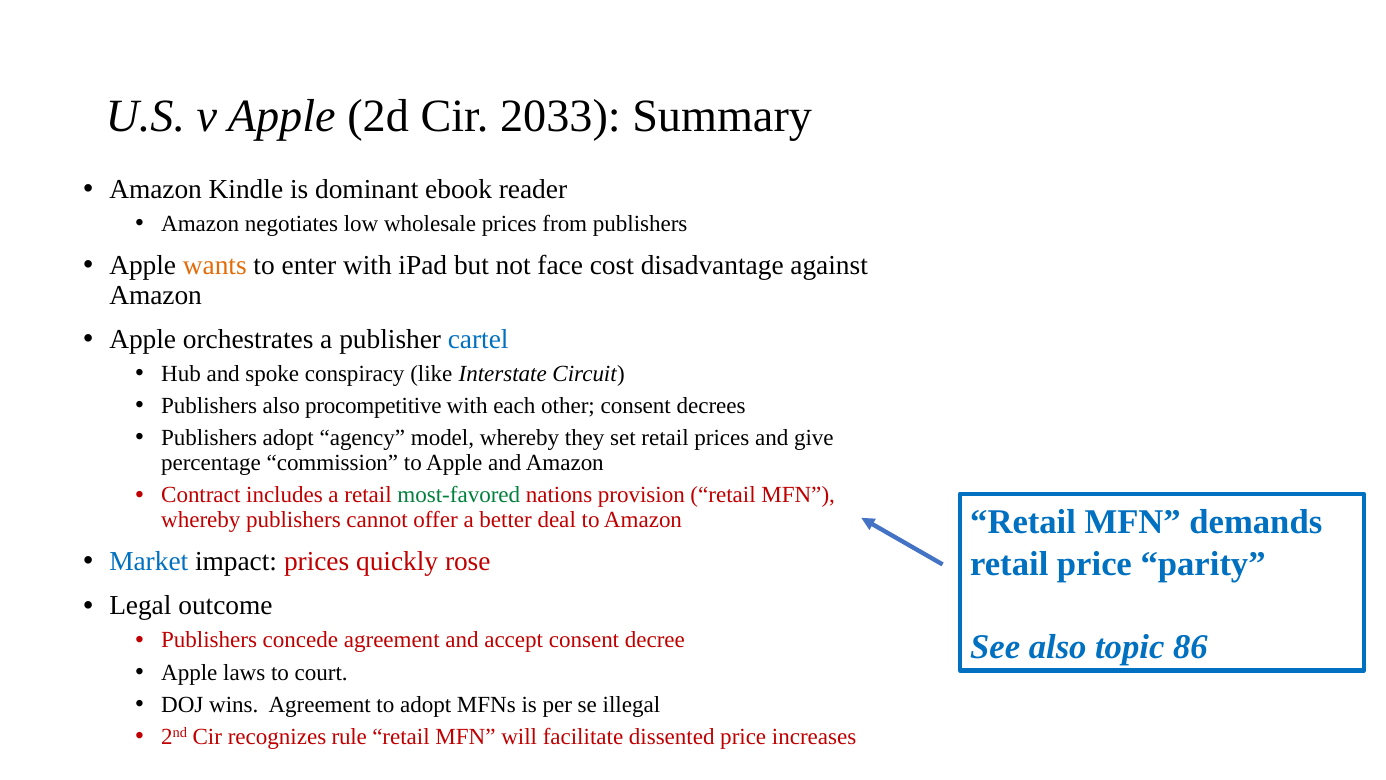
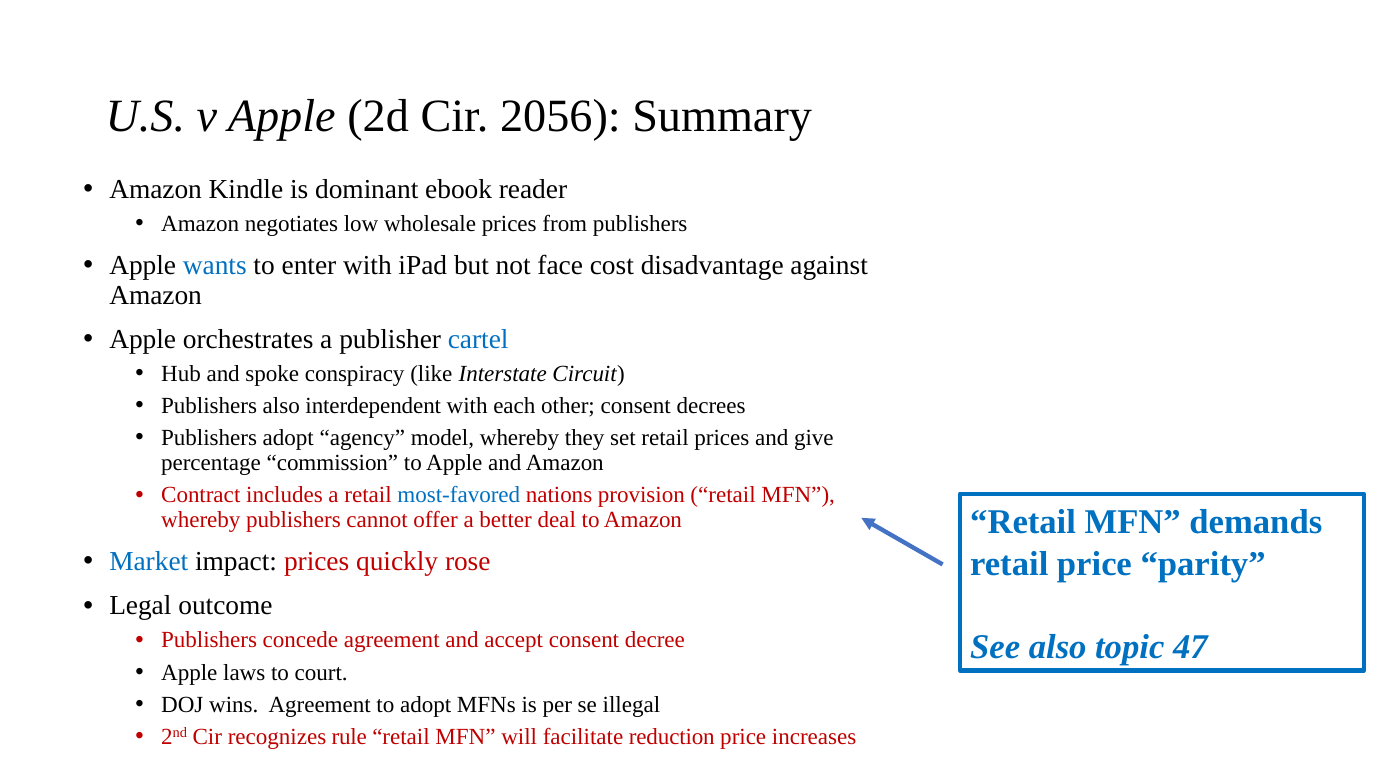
2033: 2033 -> 2056
wants colour: orange -> blue
procompetitive: procompetitive -> interdependent
most-favored colour: green -> blue
86: 86 -> 47
dissented: dissented -> reduction
